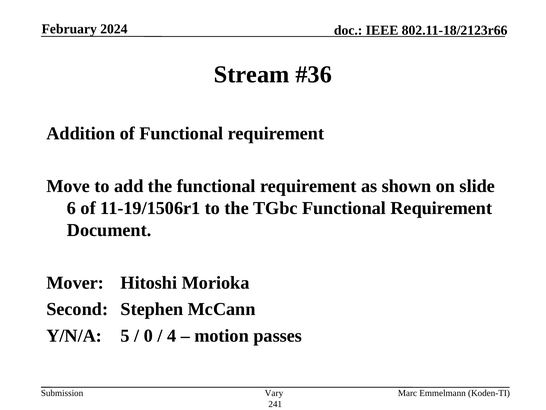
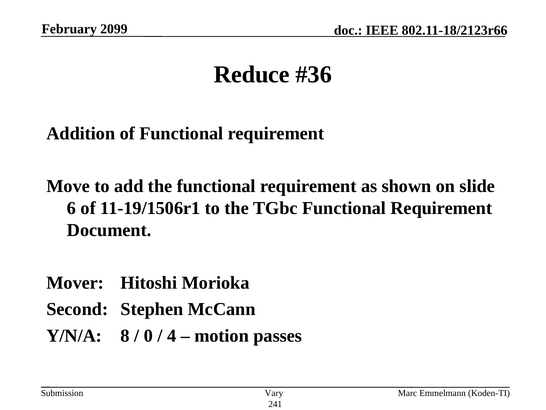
2024: 2024 -> 2099
Stream: Stream -> Reduce
5: 5 -> 8
